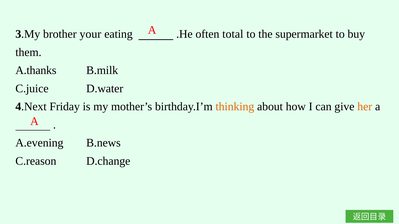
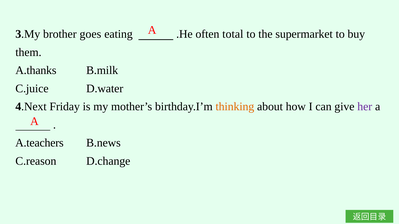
your: your -> goes
her colour: orange -> purple
A.evening: A.evening -> A.teachers
